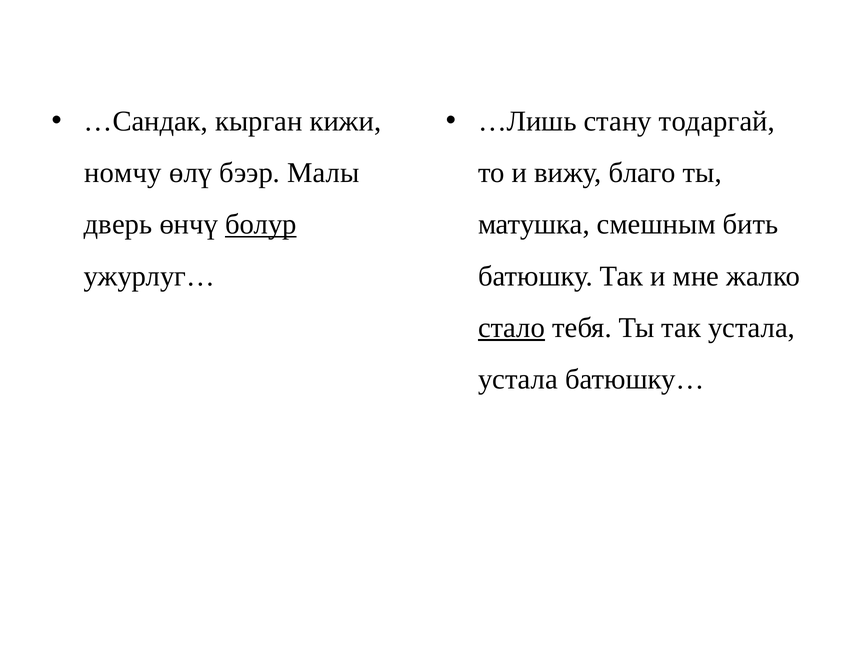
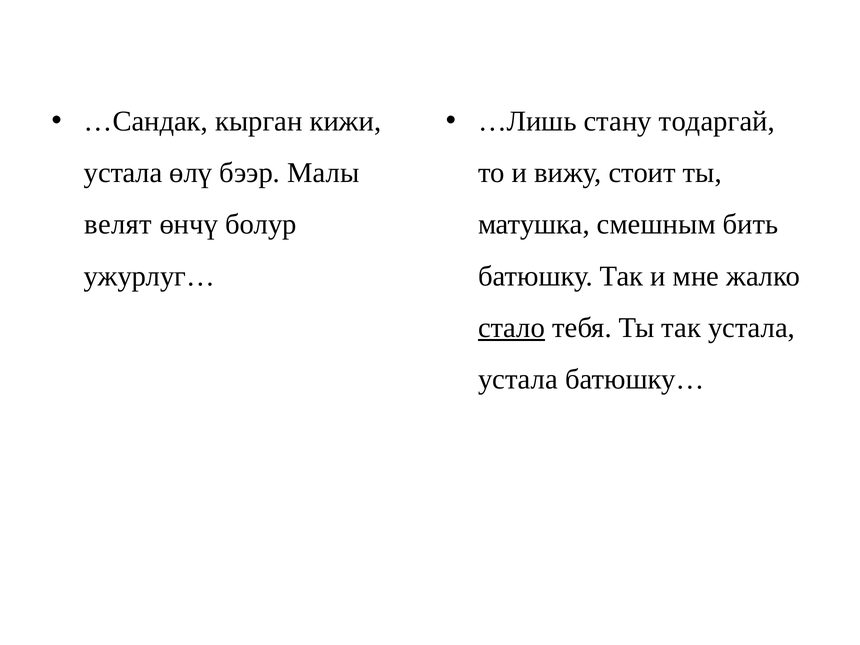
номчу at (123, 173): номчу -> устала
благо: благо -> стоит
дверь: дверь -> велят
болур underline: present -> none
